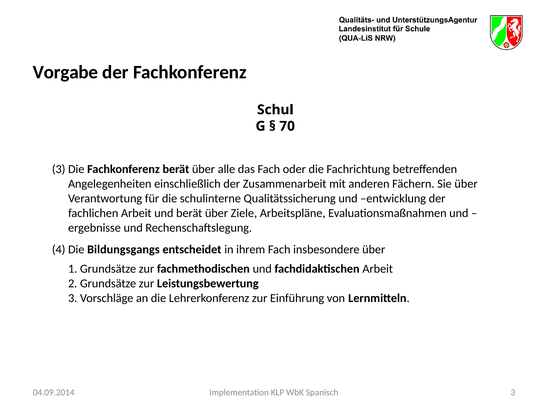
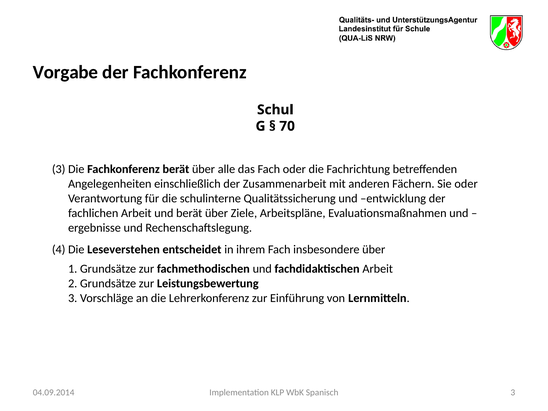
Sie über: über -> oder
Bildungsgangs: Bildungsgangs -> Leseverstehen
